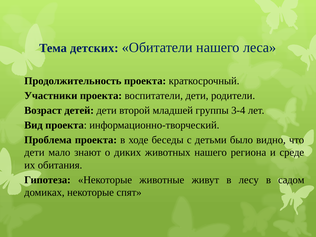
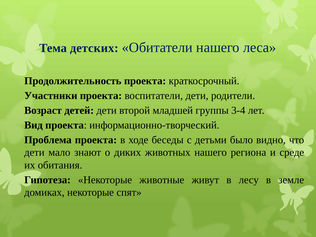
садом: садом -> земле
